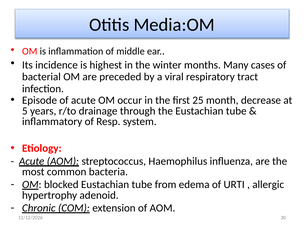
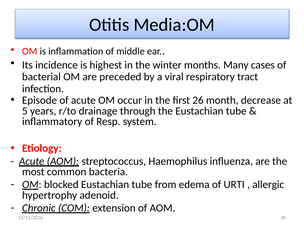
25: 25 -> 26
